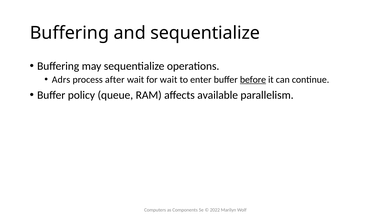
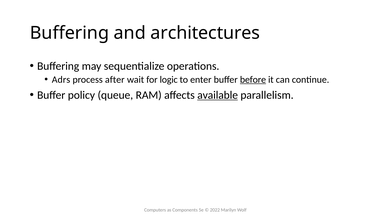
and sequentialize: sequentialize -> architectures
for wait: wait -> logic
available underline: none -> present
